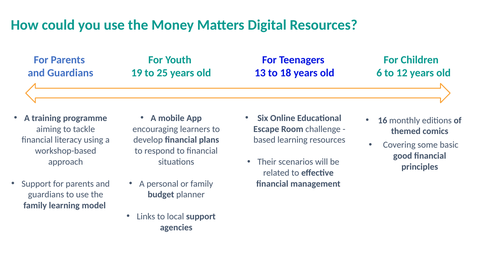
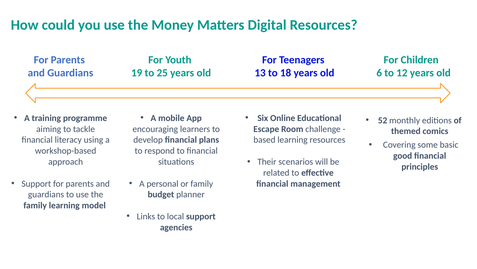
16: 16 -> 52
